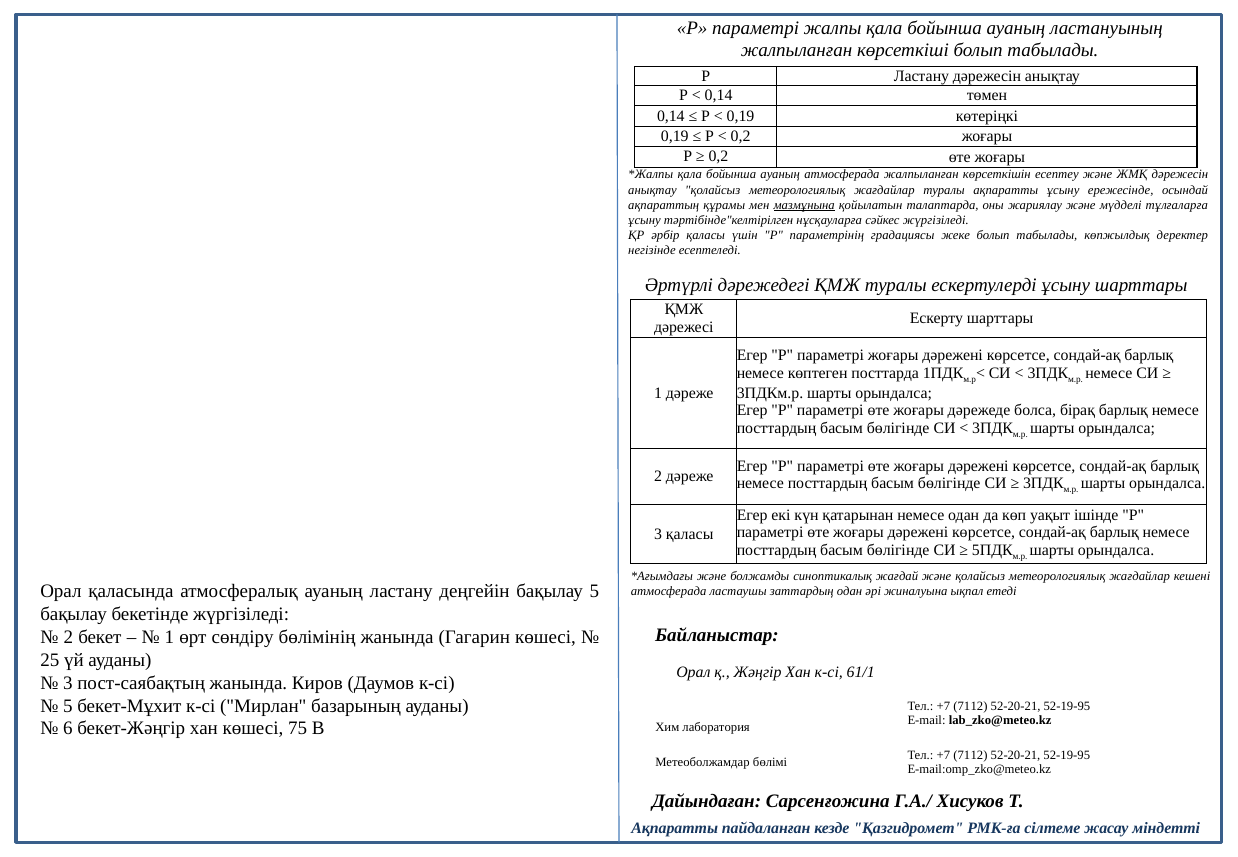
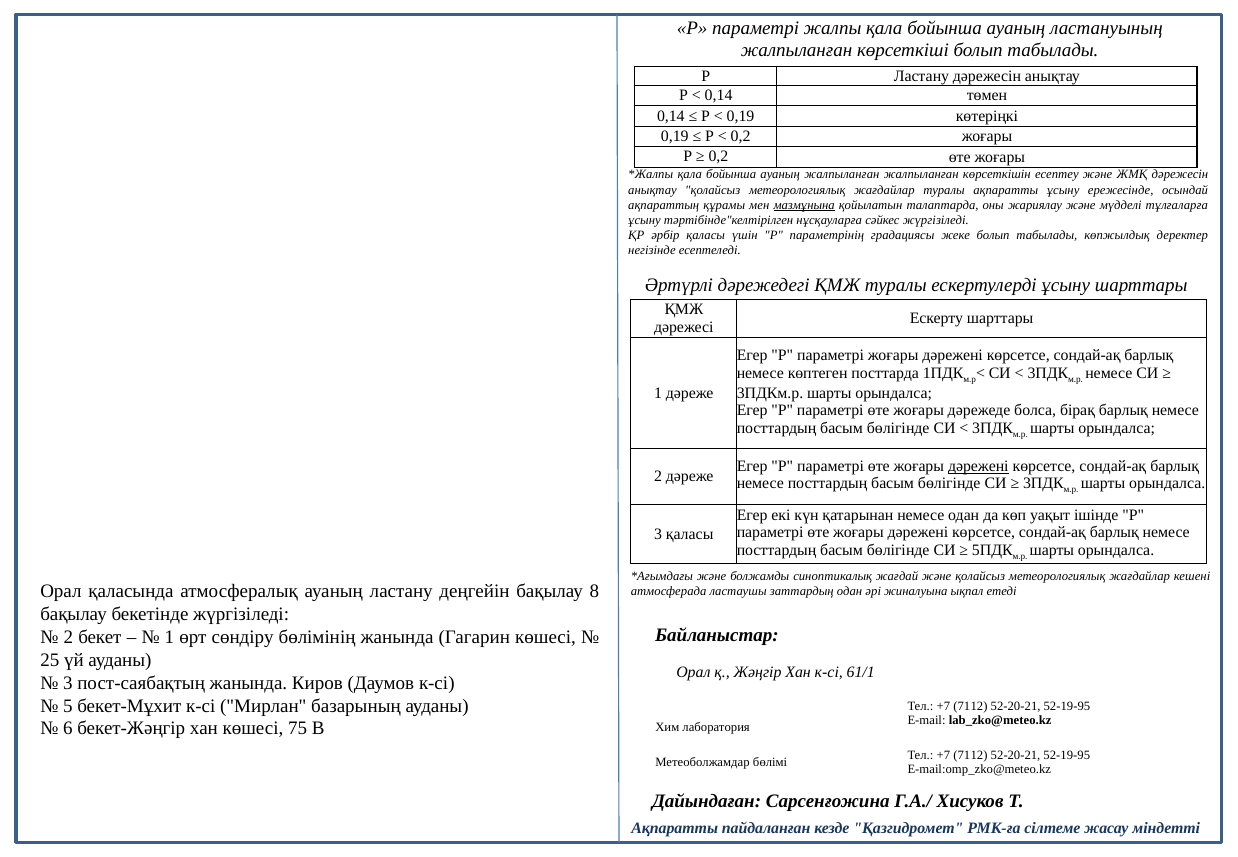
ауаның атмосферада: атмосферада -> жалпыланған
дәрежені at (978, 466) underline: none -> present
бақылау 5: 5 -> 8
